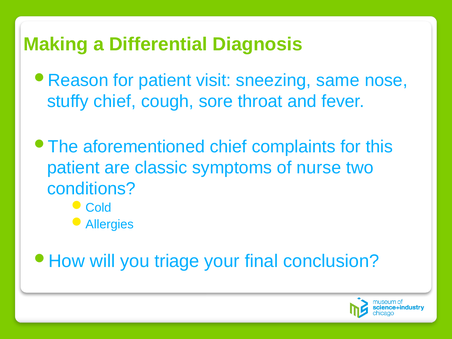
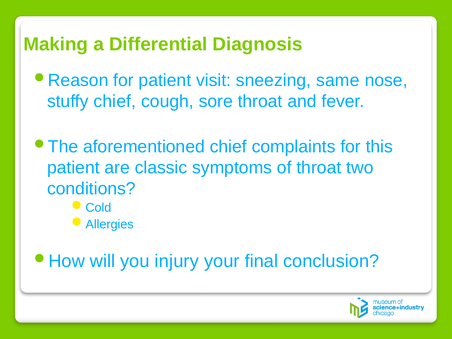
of nurse: nurse -> throat
triage: triage -> injury
